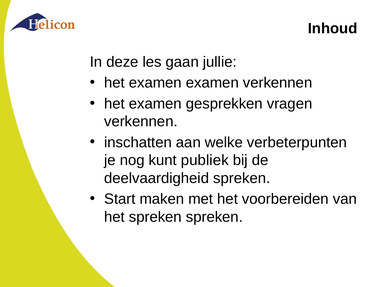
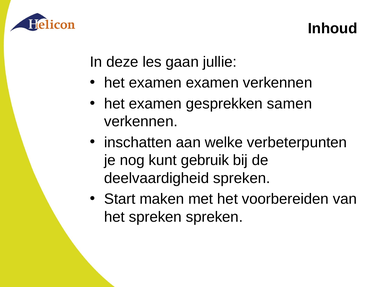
vragen: vragen -> samen
publiek: publiek -> gebruik
